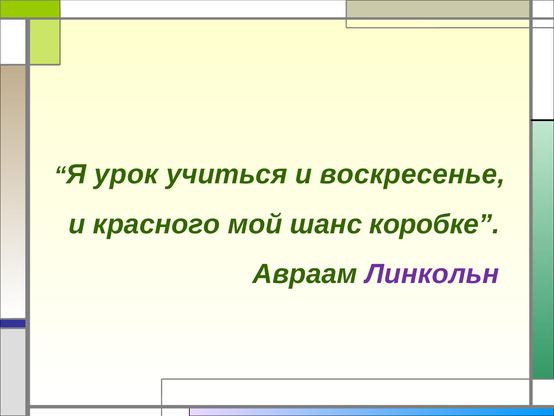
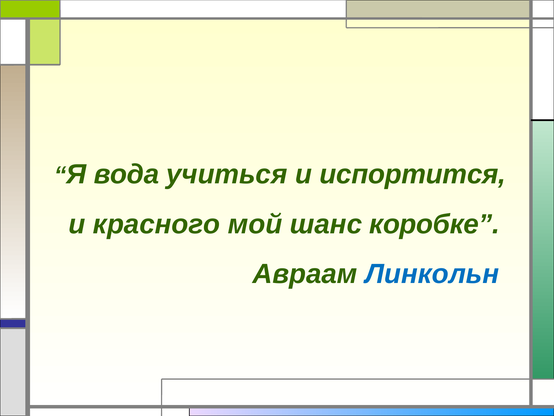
урок: урок -> вода
воскресенье: воскресенье -> испортится
Линкольн colour: purple -> blue
